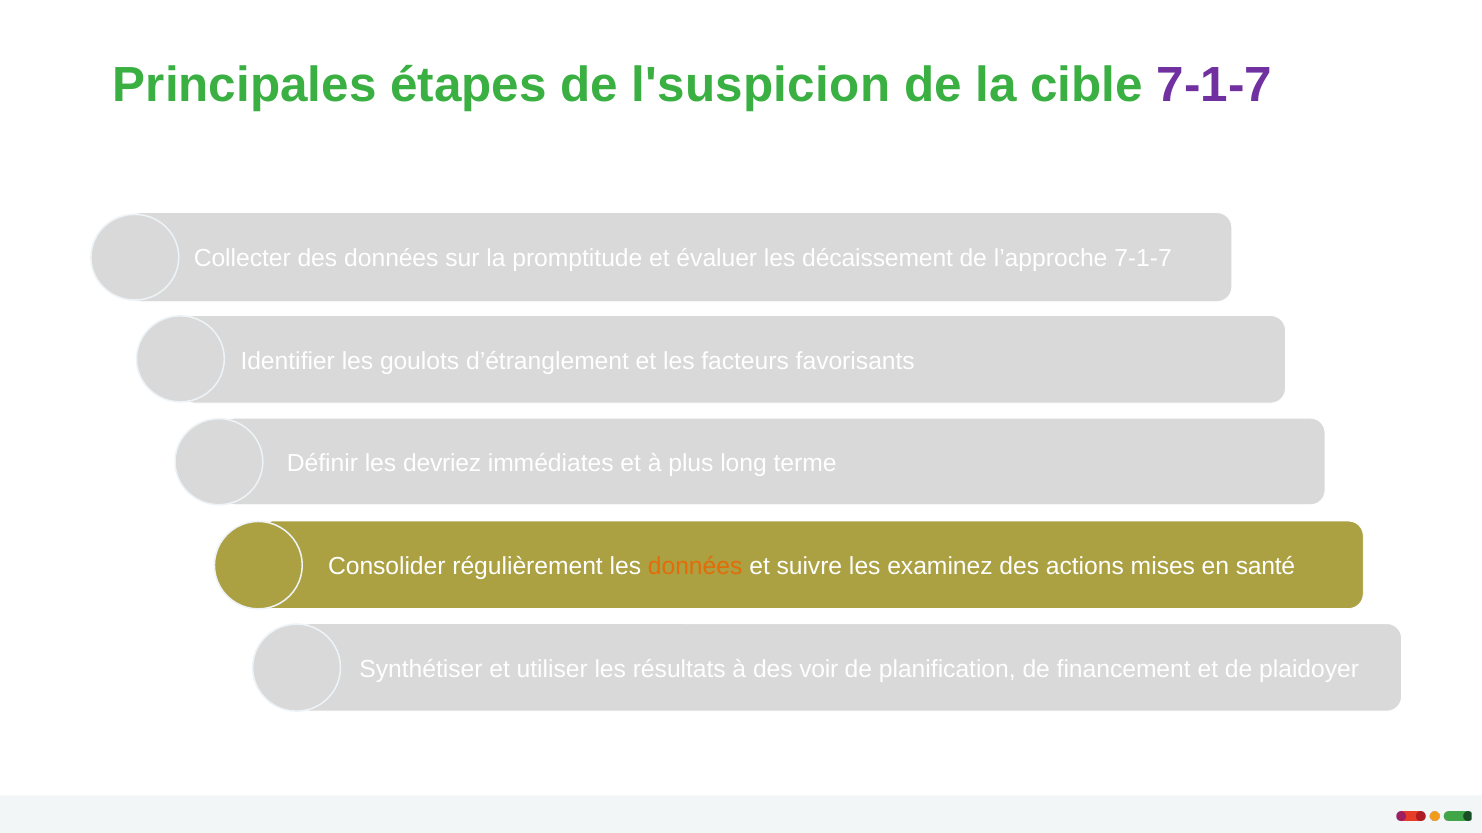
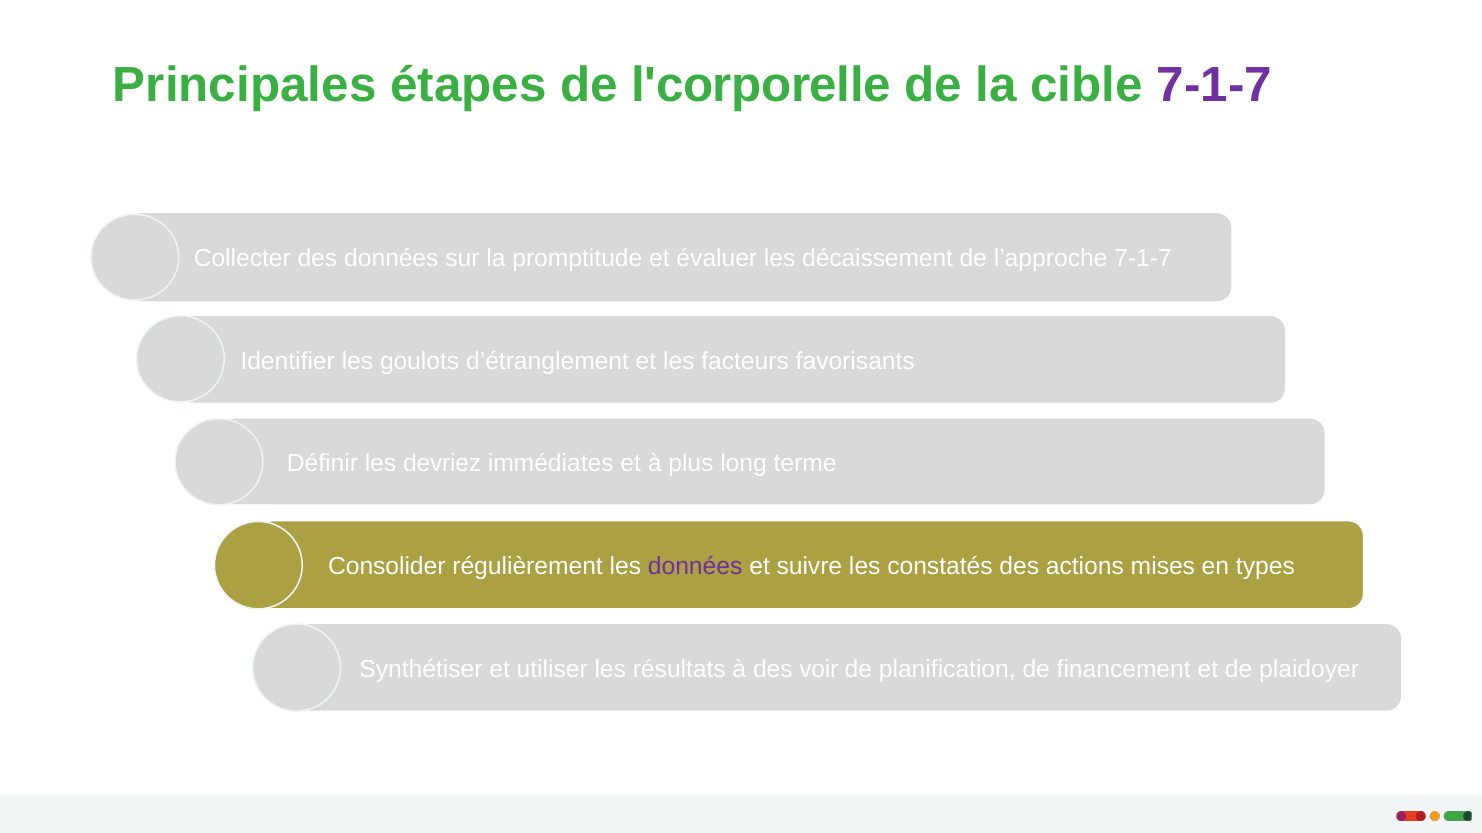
l'suspicion: l'suspicion -> l'corporelle
données at (695, 567) colour: orange -> purple
examinez: examinez -> constatés
santé: santé -> types
